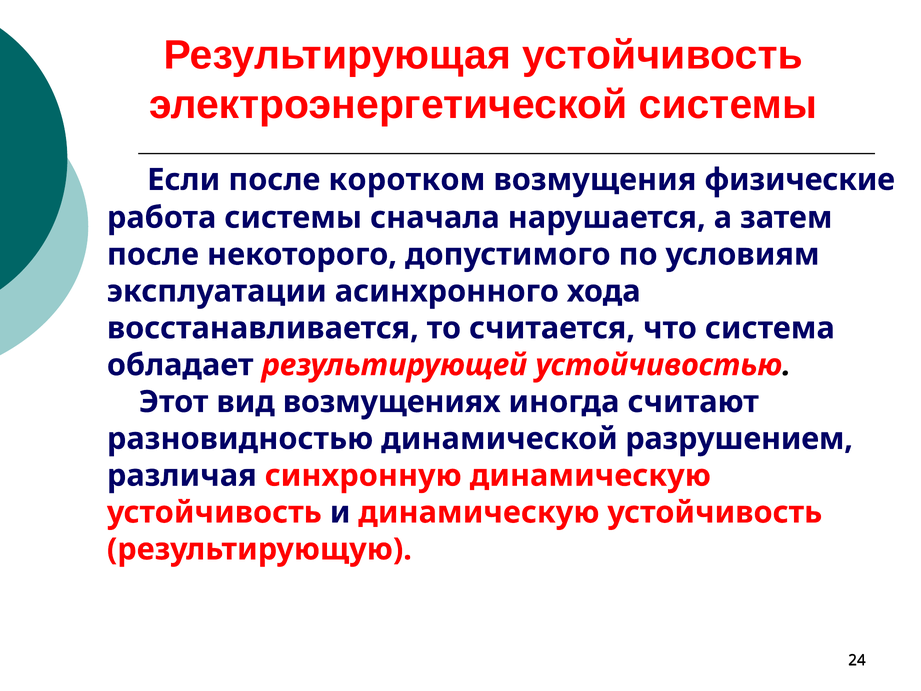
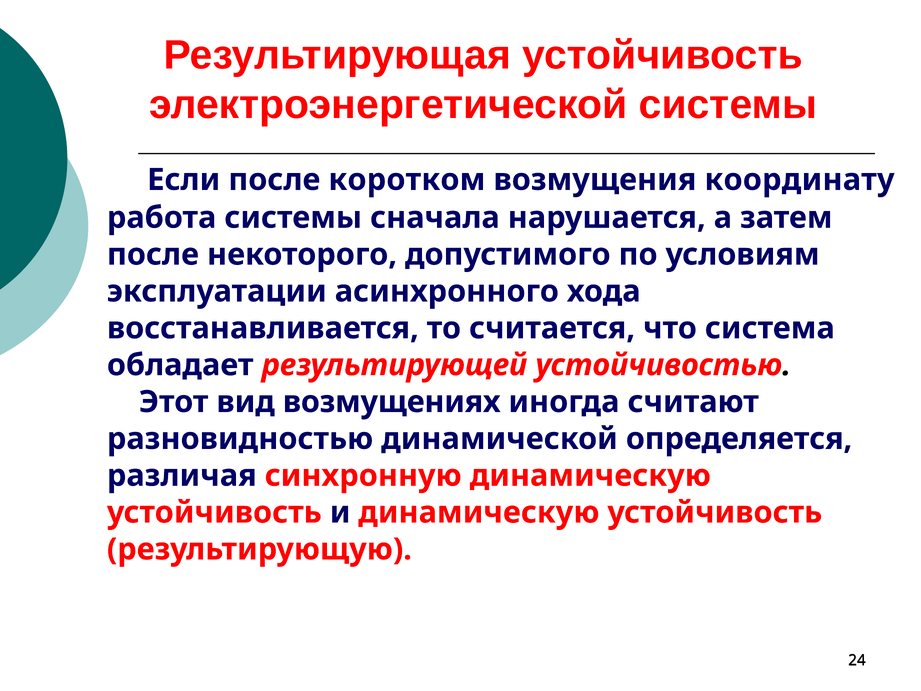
физические: физические -> координату
разрушением: разрушением -> определяется
